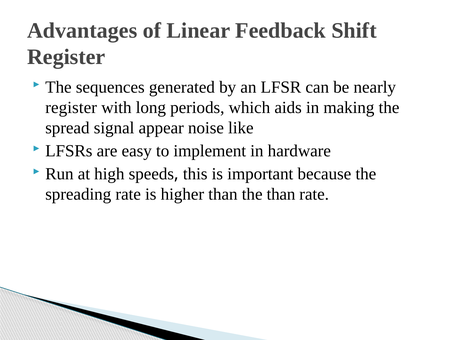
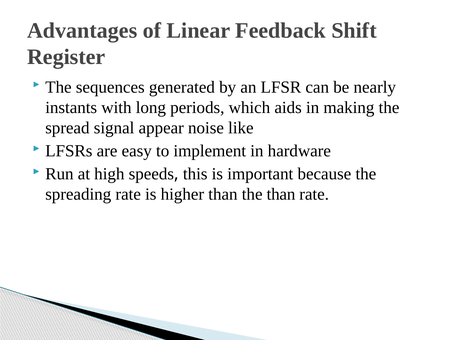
register at (71, 107): register -> instants
